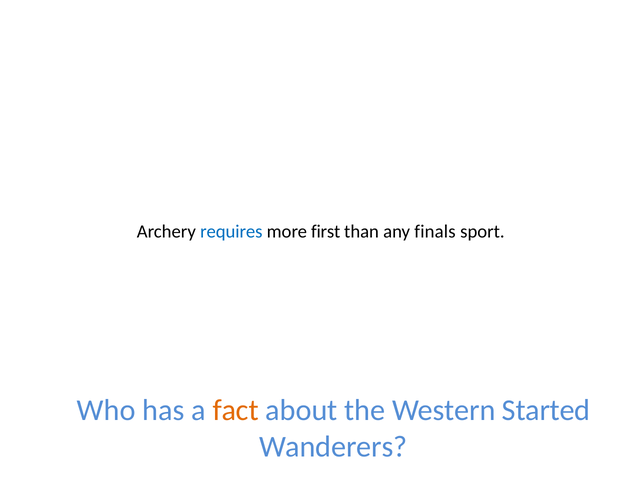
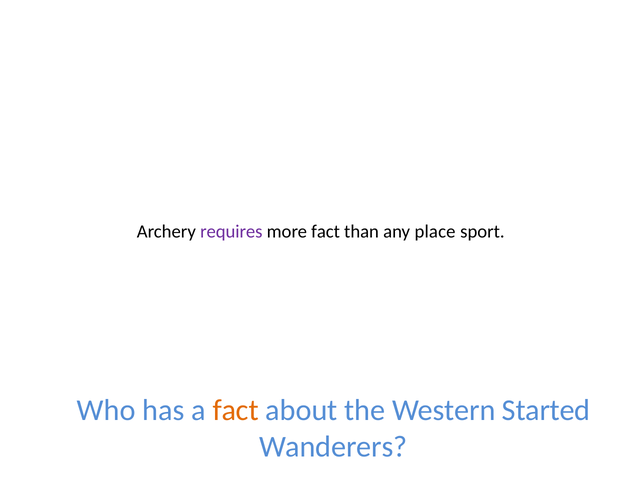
requires colour: blue -> purple
more first: first -> fact
finals: finals -> place
